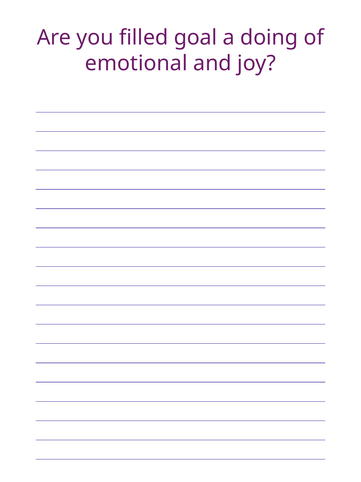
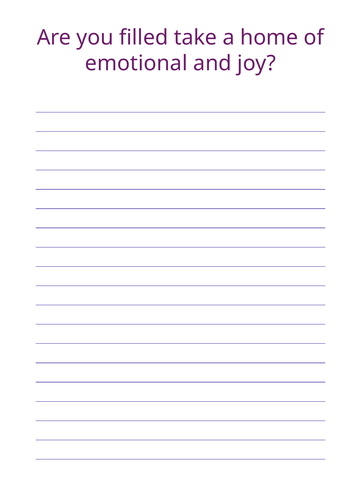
goal: goal -> take
doing: doing -> home
